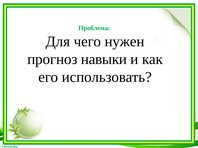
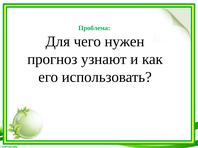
навыки: навыки -> узнают
